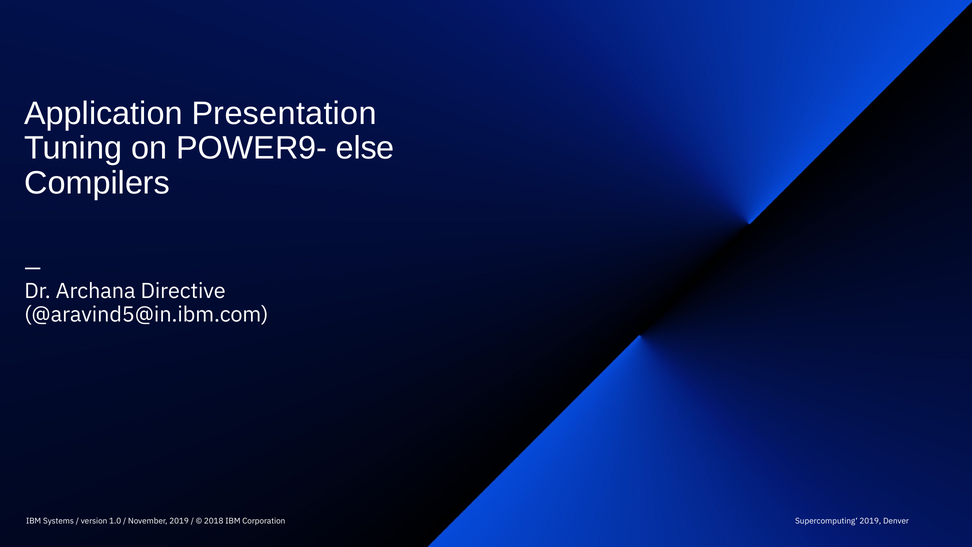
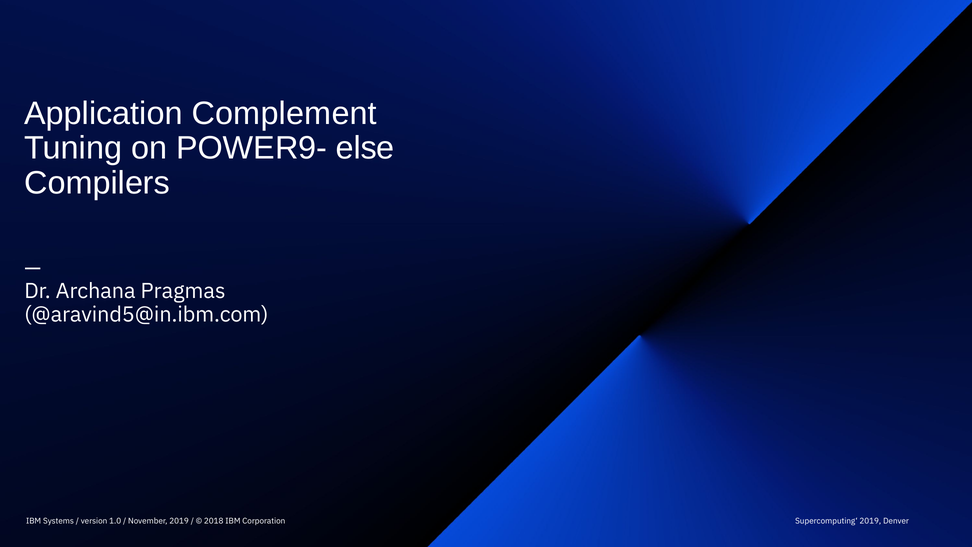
Presentation: Presentation -> Complement
Directive: Directive -> Pragmas
